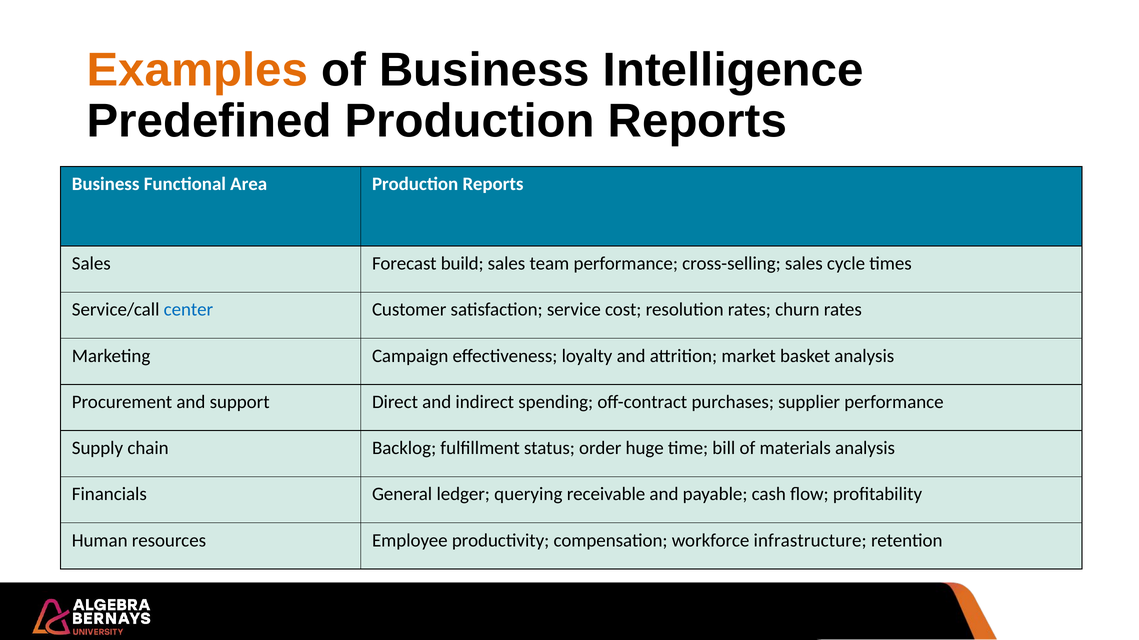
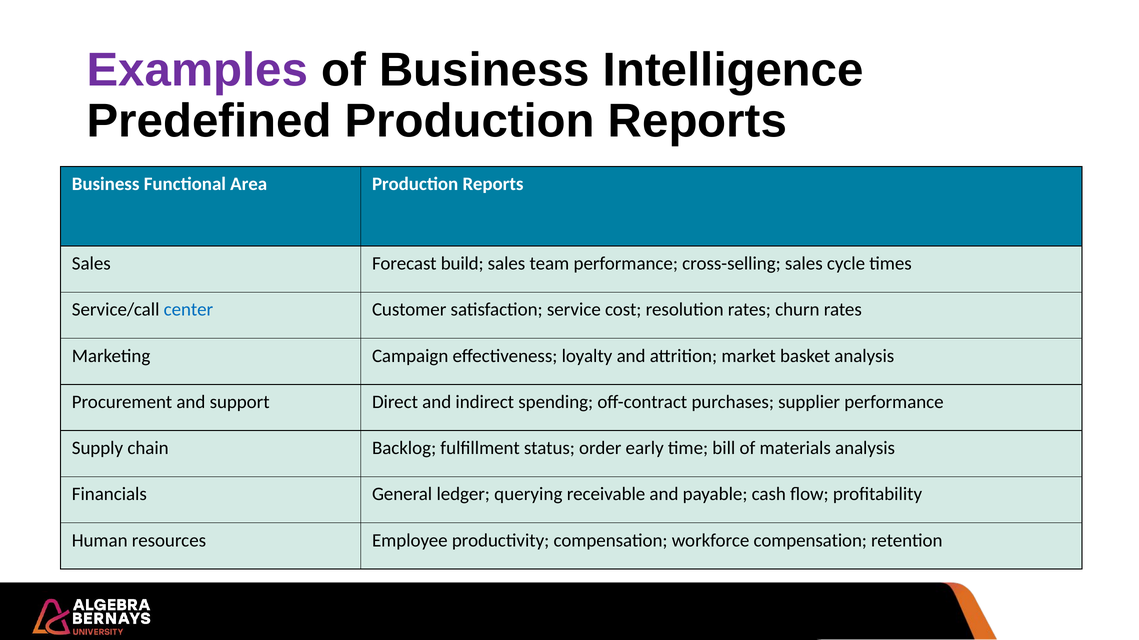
Examples colour: orange -> purple
huge: huge -> early
workforce infrastructure: infrastructure -> compensation
